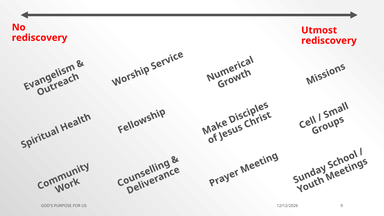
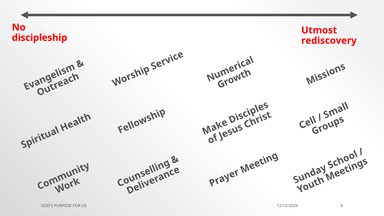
rediscovery at (40, 38): rediscovery -> discipleship
